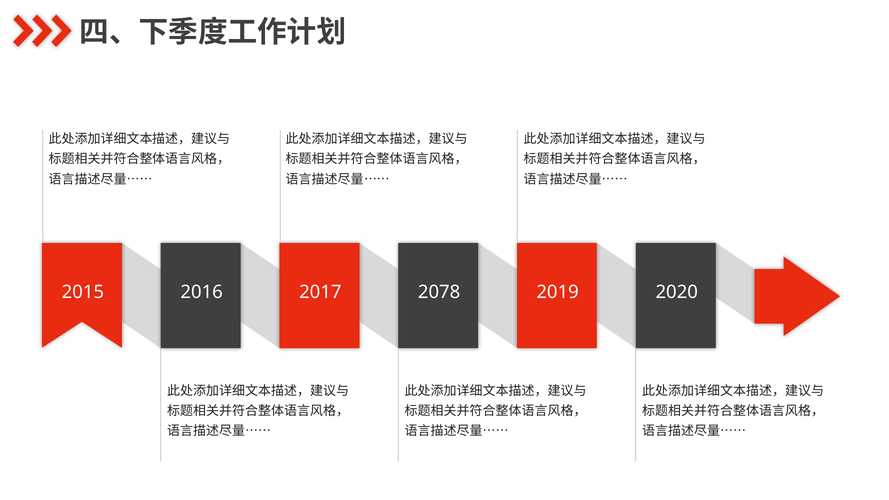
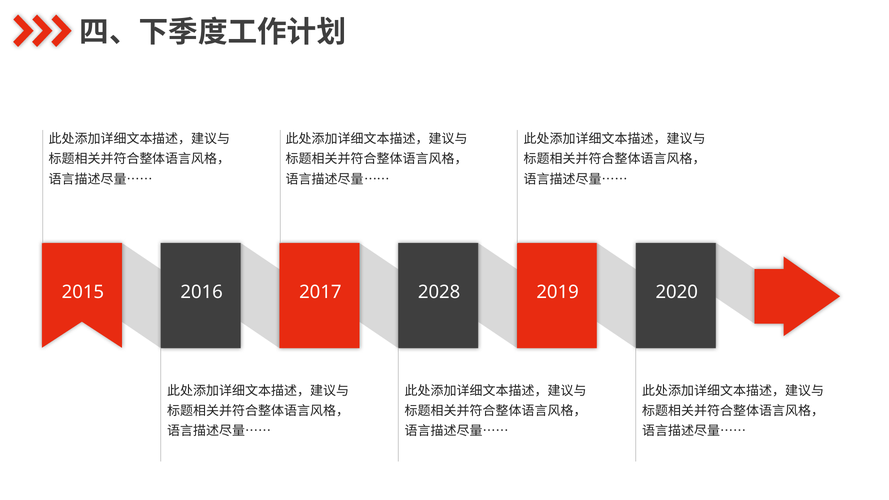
2078: 2078 -> 2028
